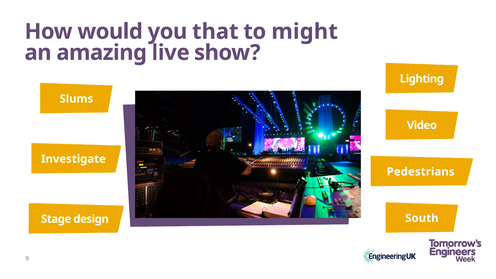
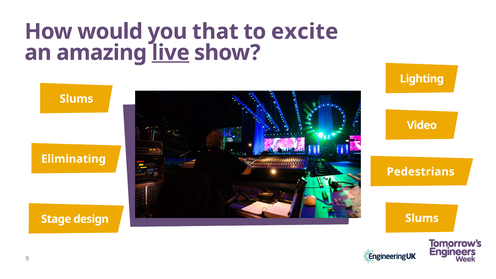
might: might -> excite
live underline: none -> present
Investigate: Investigate -> Eliminating
South at (422, 218): South -> Slums
